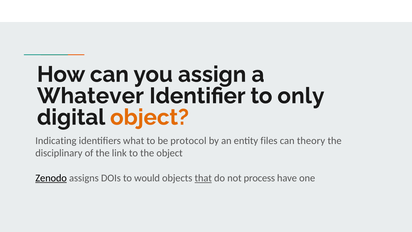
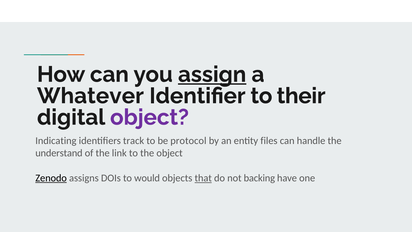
assign underline: none -> present
only: only -> their
object at (149, 117) colour: orange -> purple
what: what -> track
theory: theory -> handle
disciplinary: disciplinary -> understand
process: process -> backing
